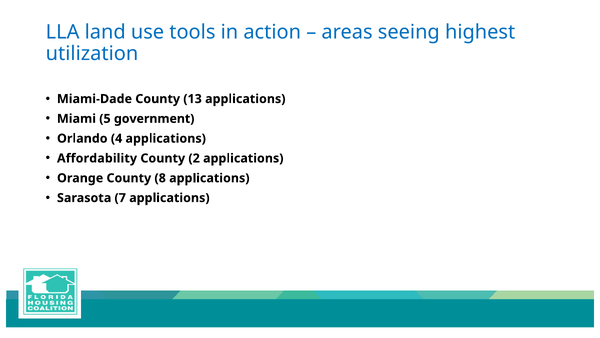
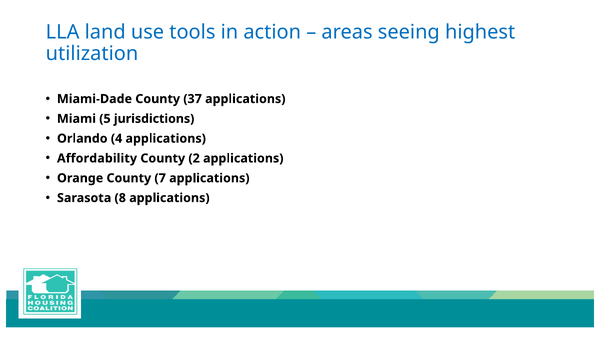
13: 13 -> 37
government: government -> jurisdictions
8: 8 -> 7
7: 7 -> 8
